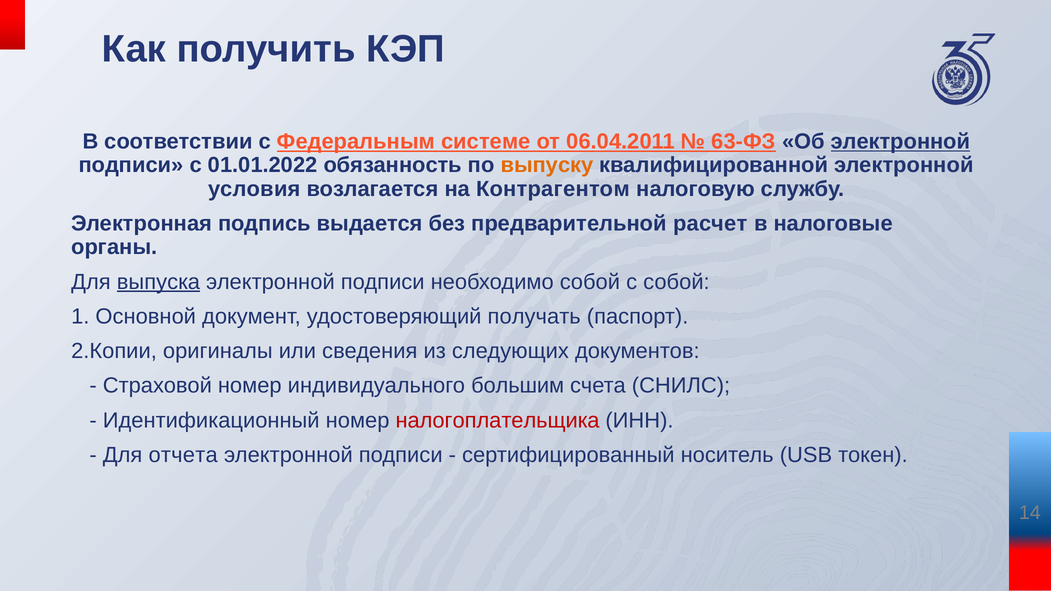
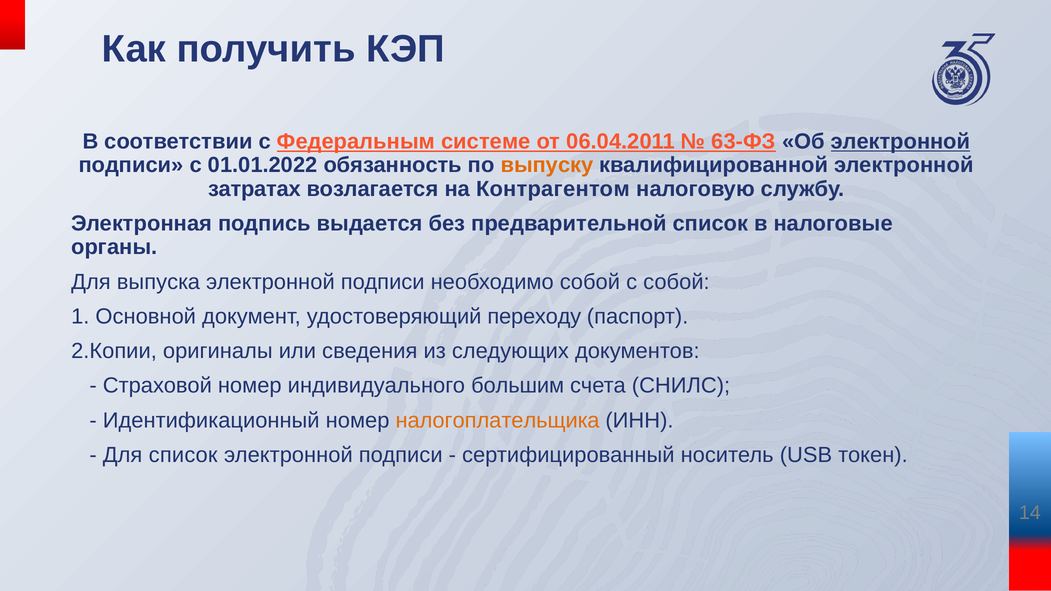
условия: условия -> затратах
предварительной расчет: расчет -> список
выпуска underline: present -> none
получать: получать -> переходу
налогоплательщика colour: red -> orange
Для отчета: отчета -> список
